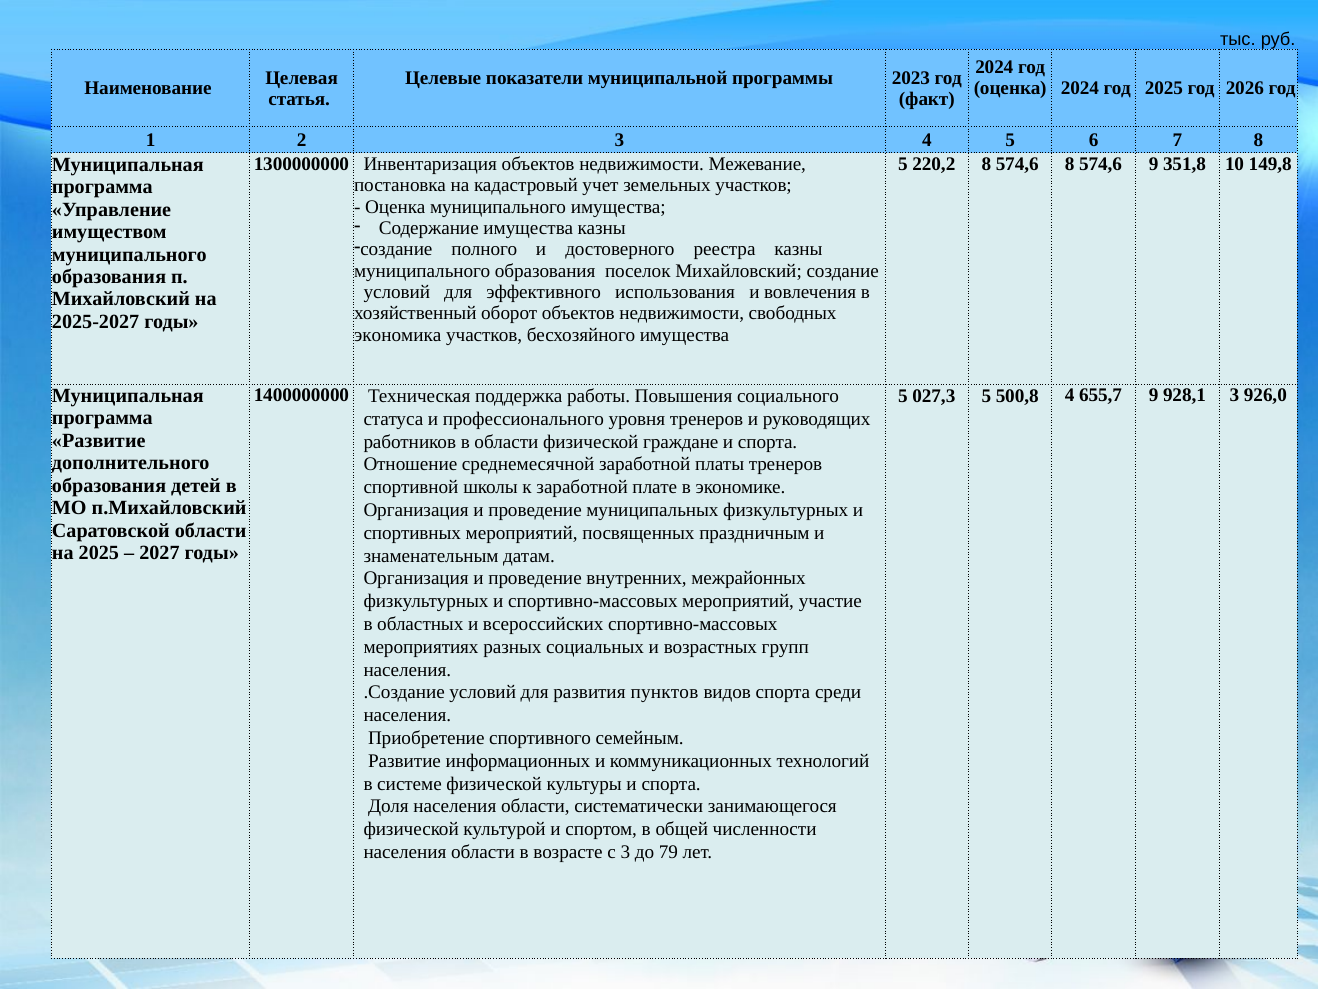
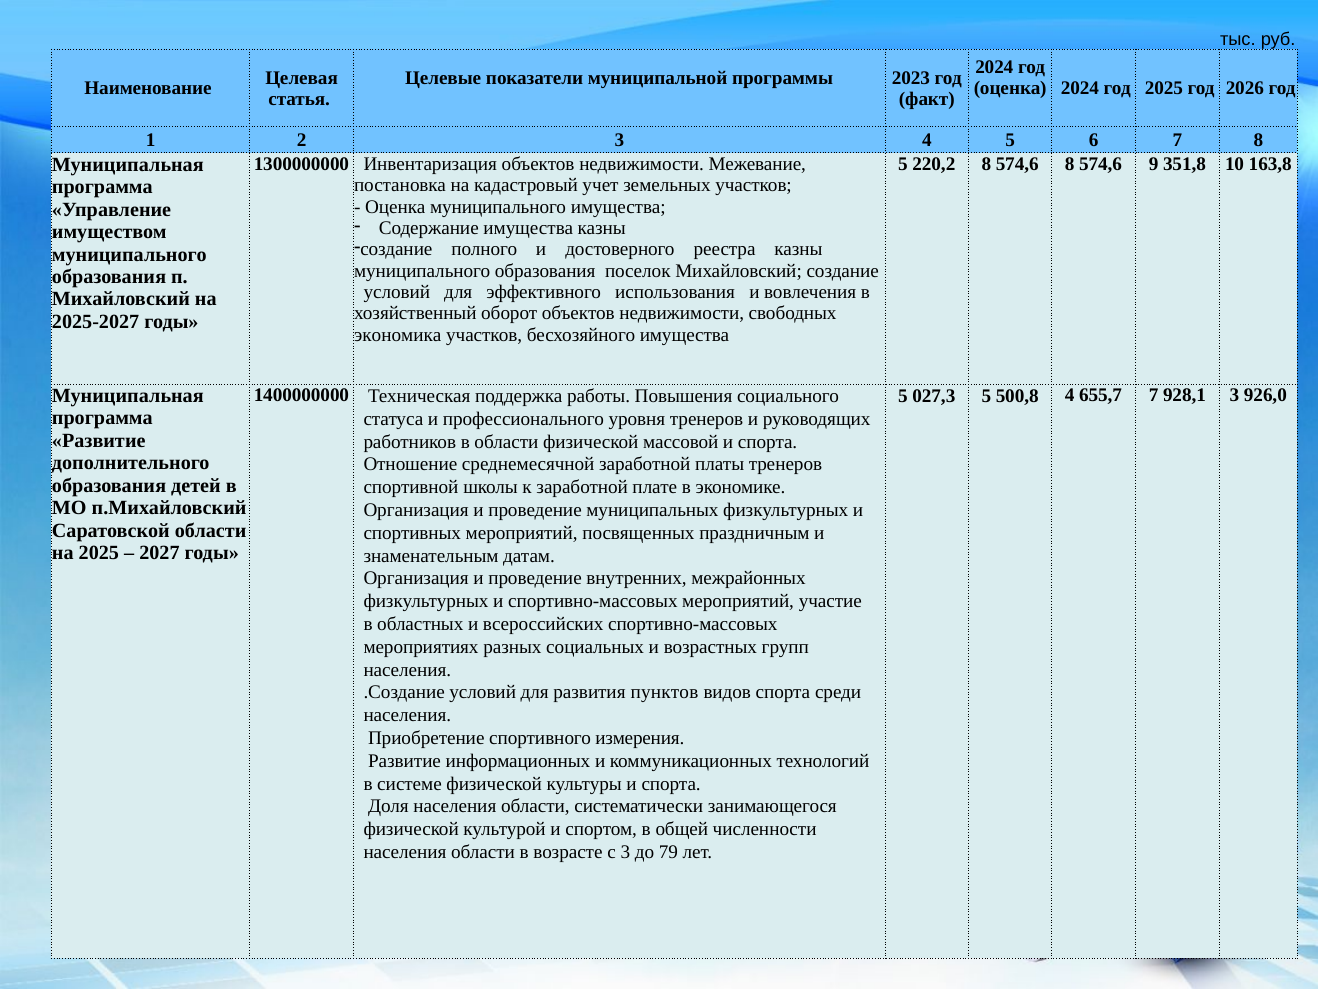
149,8: 149,8 -> 163,8
655,7 9: 9 -> 7
граждане: граждане -> массовой
семейным: семейным -> измерения
